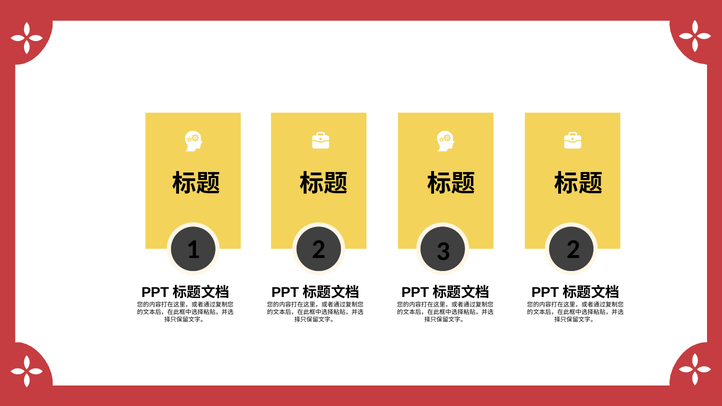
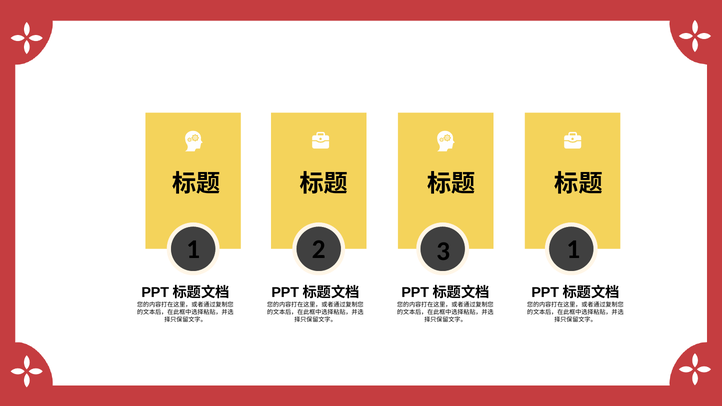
3 2: 2 -> 1
